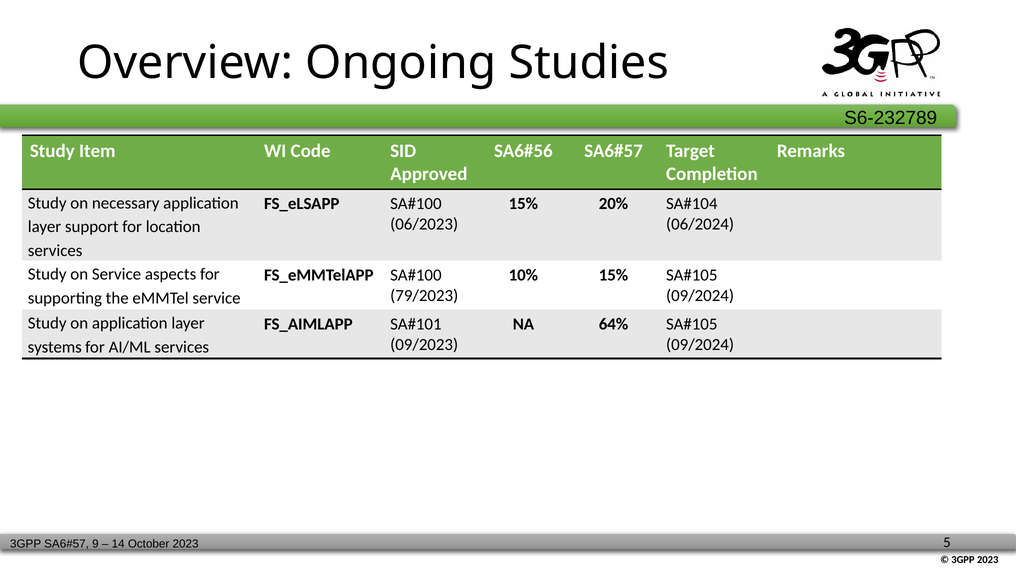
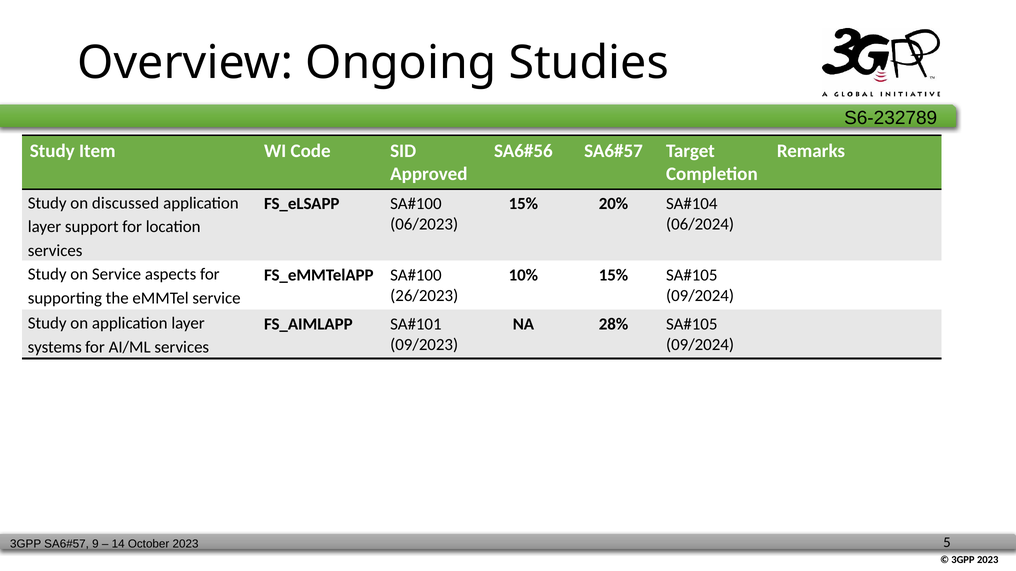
necessary: necessary -> discussed
79/2023: 79/2023 -> 26/2023
64%: 64% -> 28%
